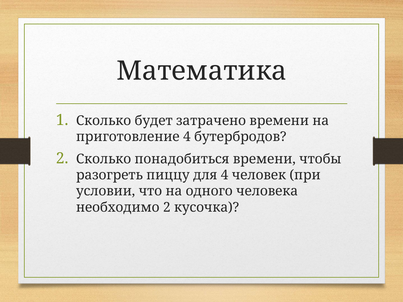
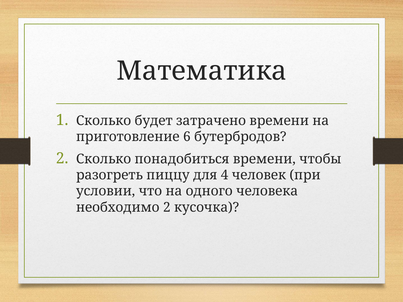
приготовление 4: 4 -> 6
